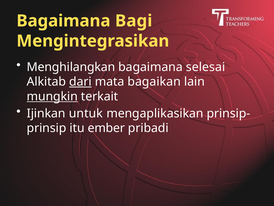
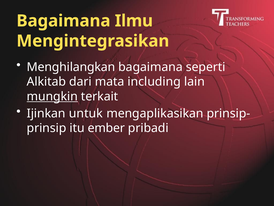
Bagi: Bagi -> Ilmu
selesai: selesai -> seperti
dari underline: present -> none
bagaikan: bagaikan -> including
